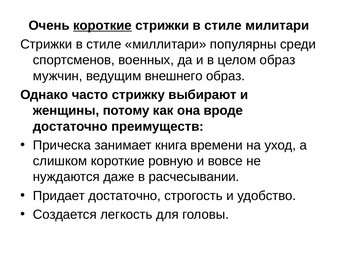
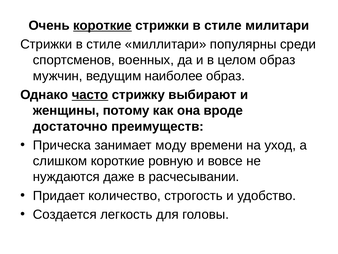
внешнего: внешнего -> наиболее
часто underline: none -> present
книга: книга -> моду
Придает достаточно: достаточно -> количество
